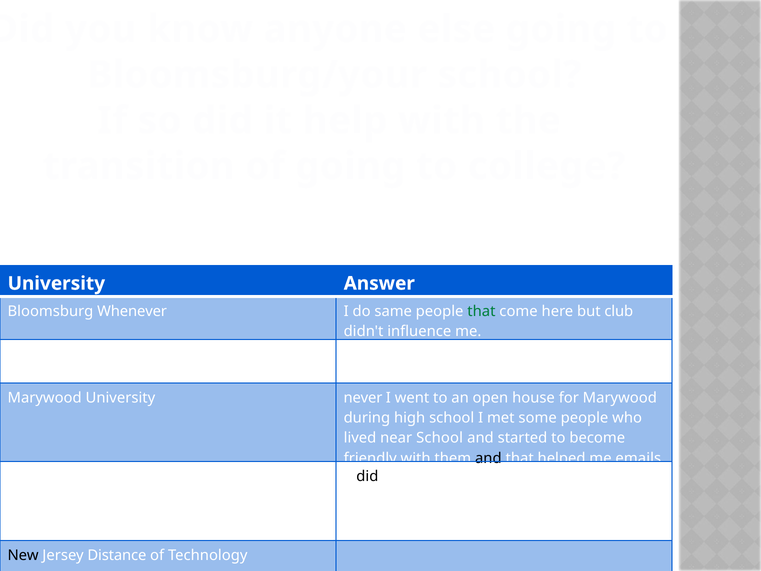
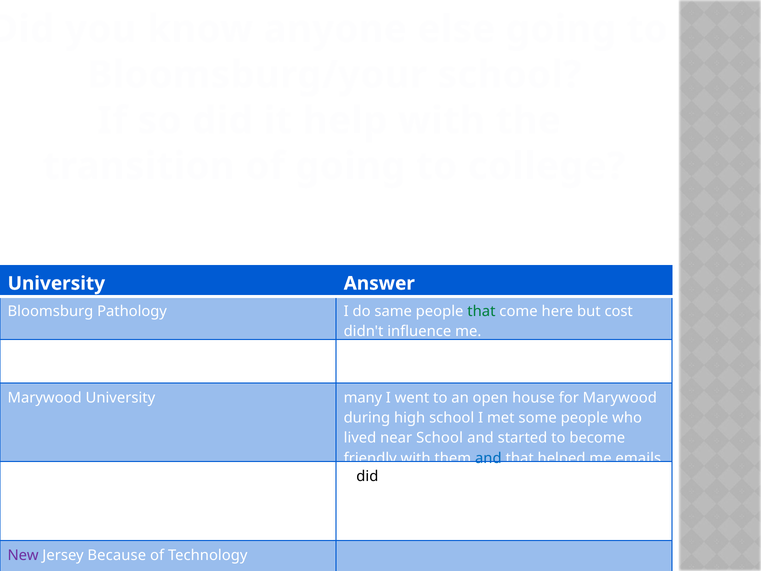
Whenever: Whenever -> Pathology
club: club -> cost
never: never -> many
and at (488, 458) colour: black -> blue
New colour: black -> purple
Distance: Distance -> Because
